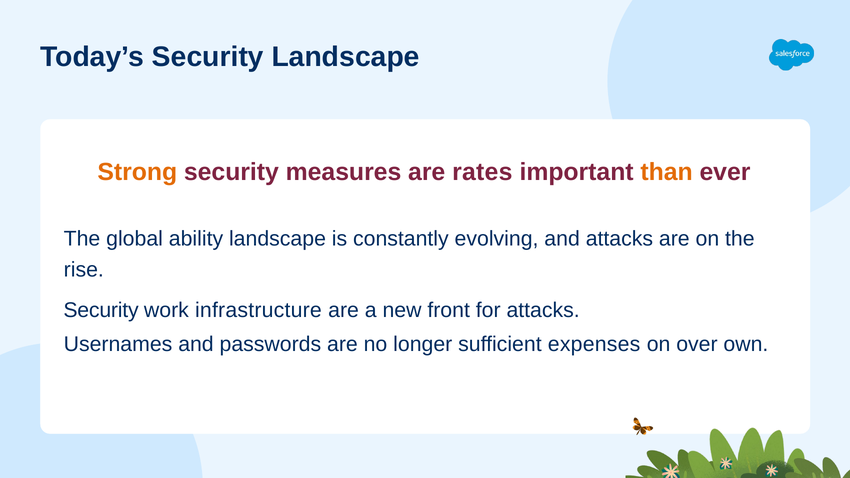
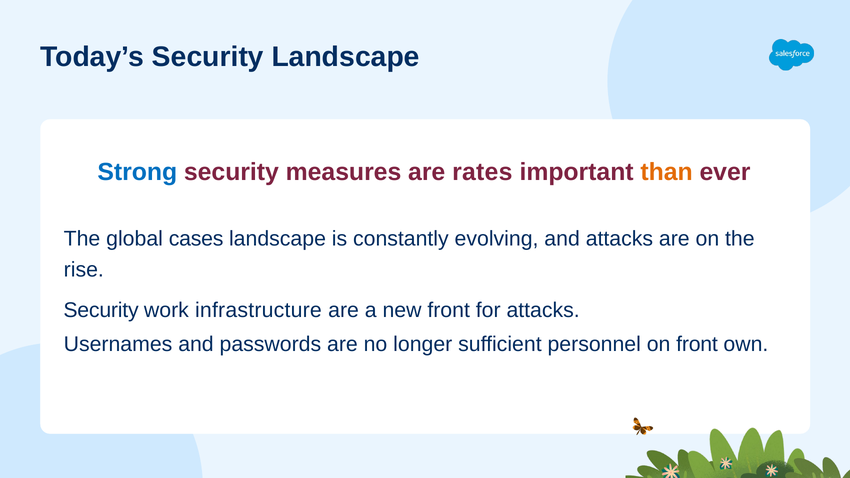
Strong colour: orange -> blue
ability: ability -> cases
expenses: expenses -> personnel
on over: over -> front
